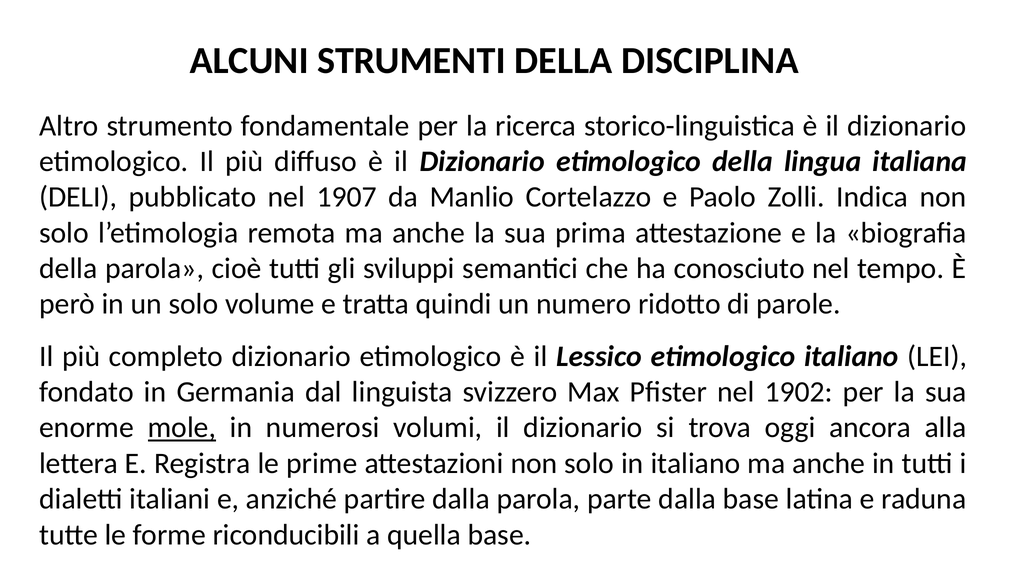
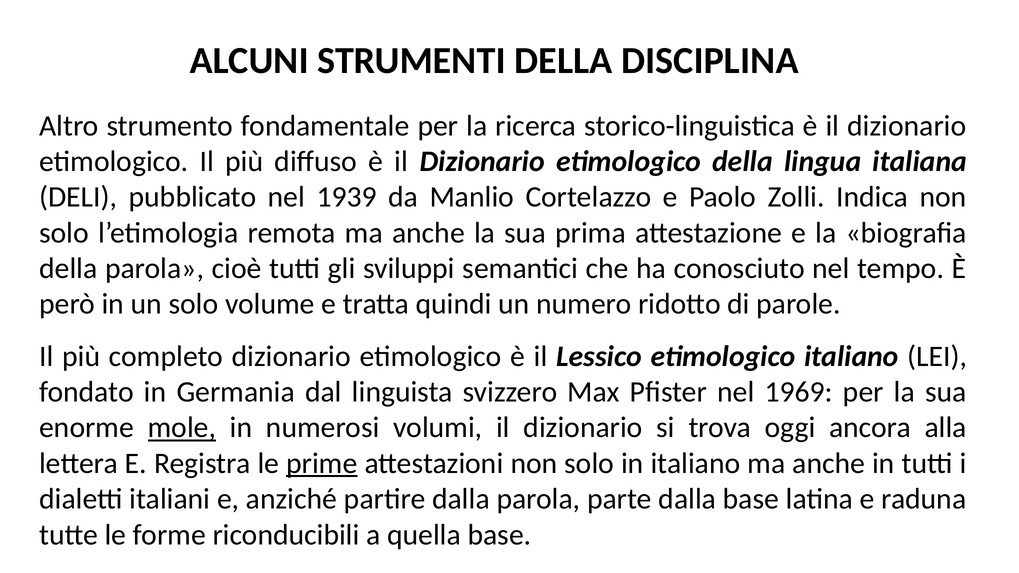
1907: 1907 -> 1939
1902: 1902 -> 1969
prime underline: none -> present
